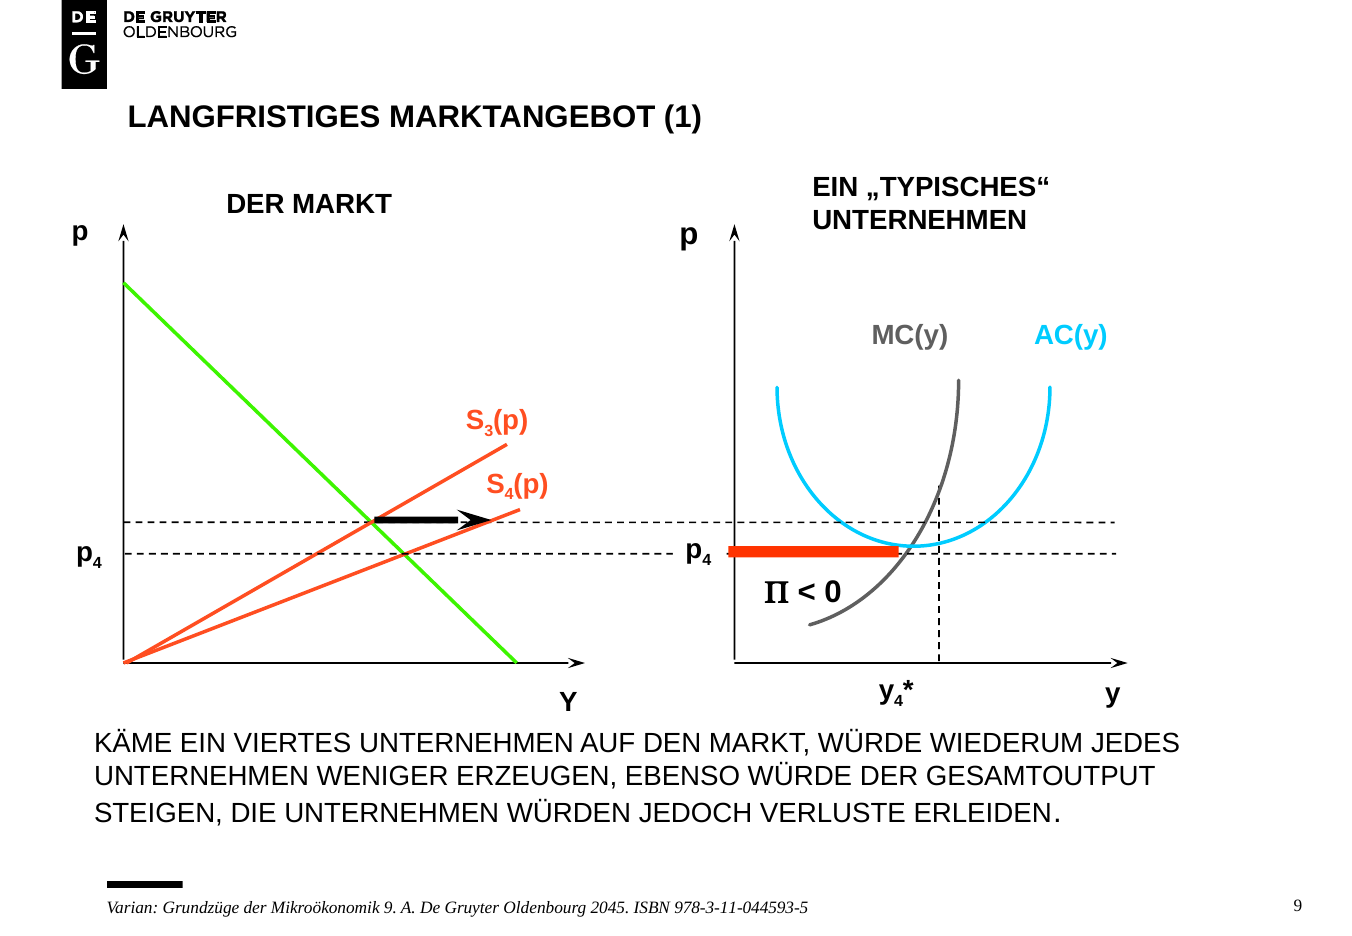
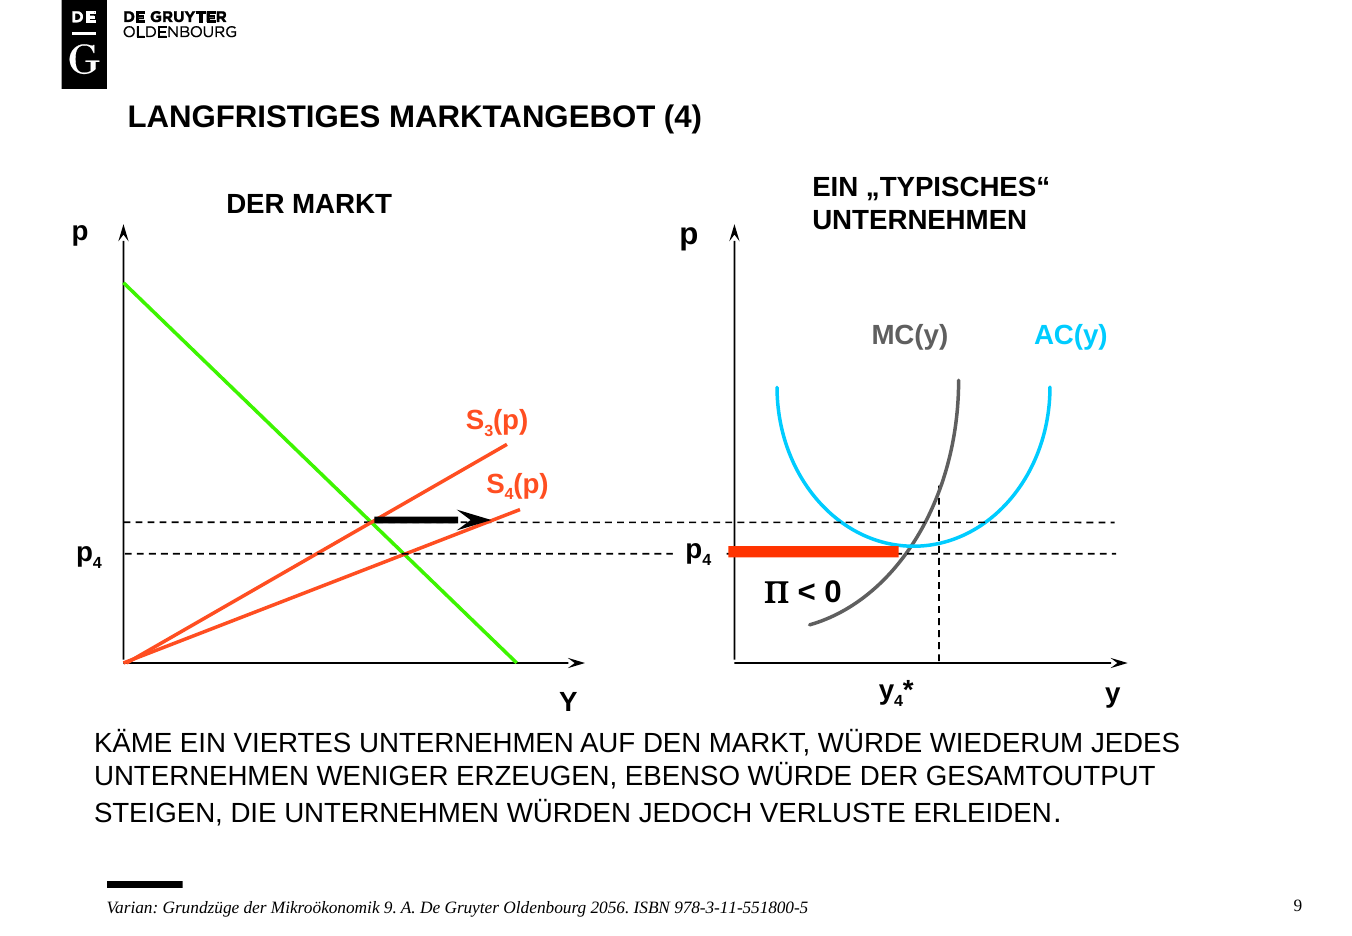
MARKTANGEBOT 1: 1 -> 4
2045: 2045 -> 2056
978-3-11-044593-5: 978-3-11-044593-5 -> 978-3-11-551800-5
